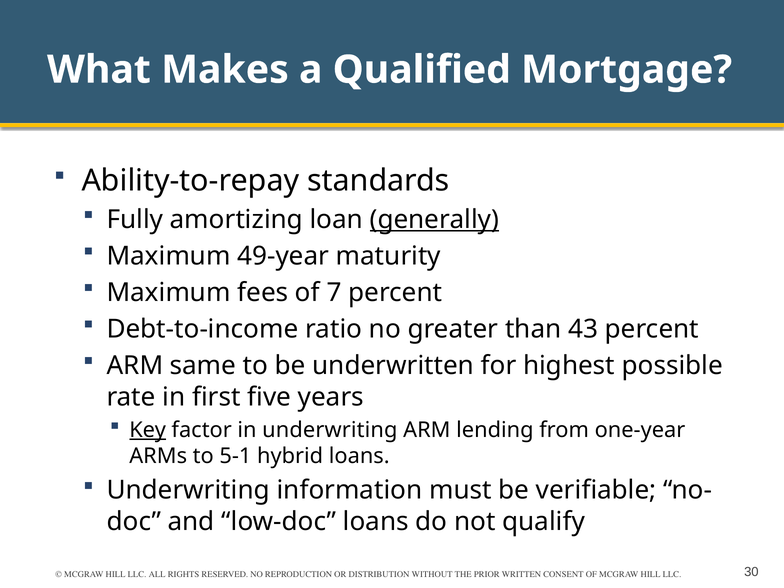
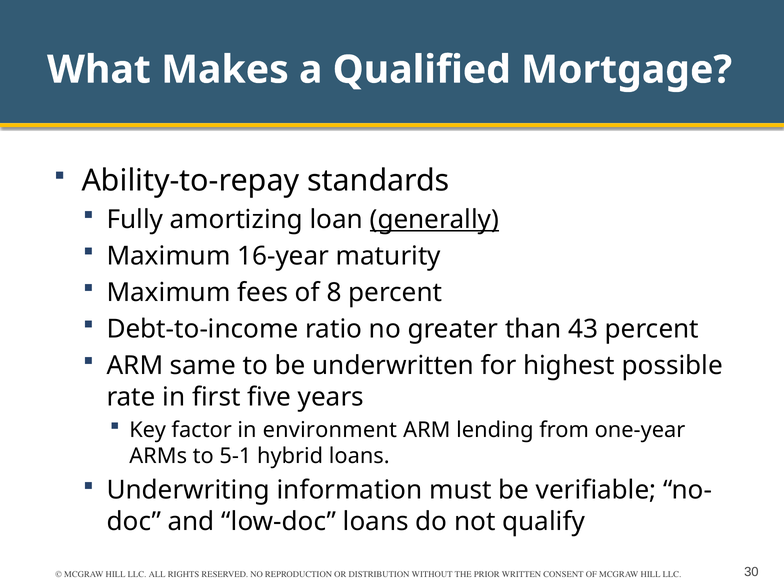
49-year: 49-year -> 16-year
7: 7 -> 8
Key underline: present -> none
in underwriting: underwriting -> environment
